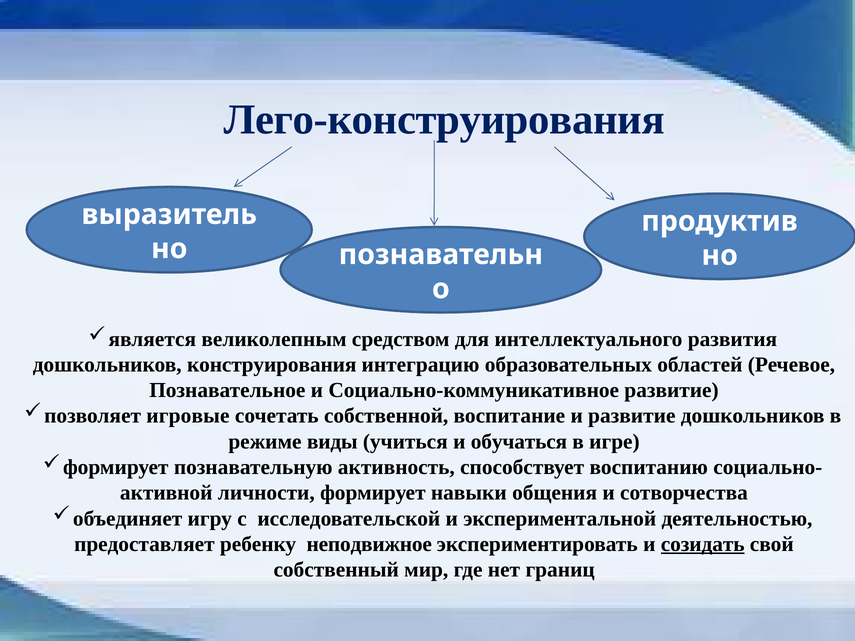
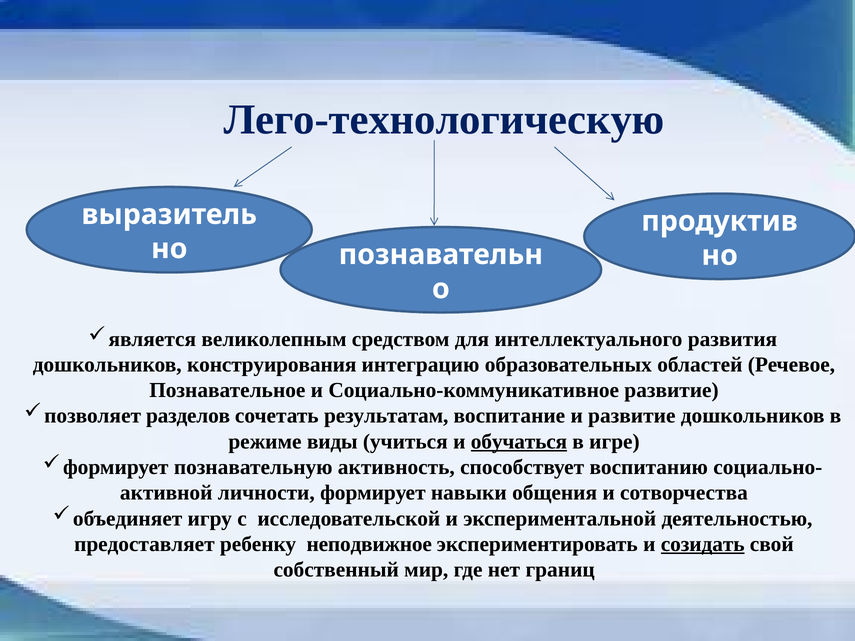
Лего-конструирования: Лего-конструирования -> Лего-технологическую
игровые: игровые -> разделов
собственной: собственной -> результатам
обучаться underline: none -> present
